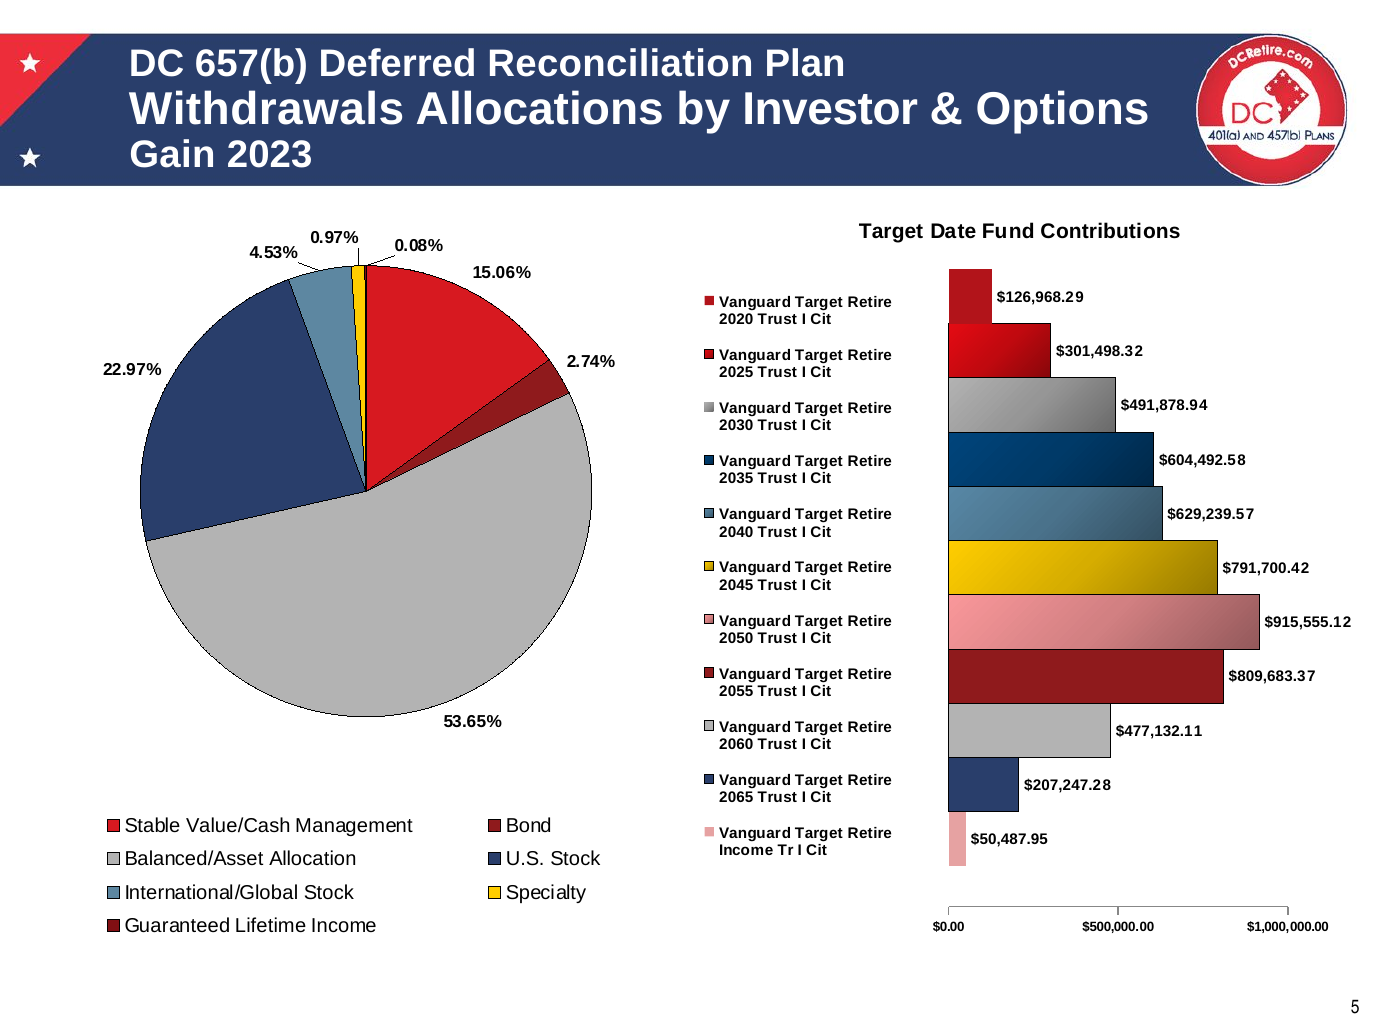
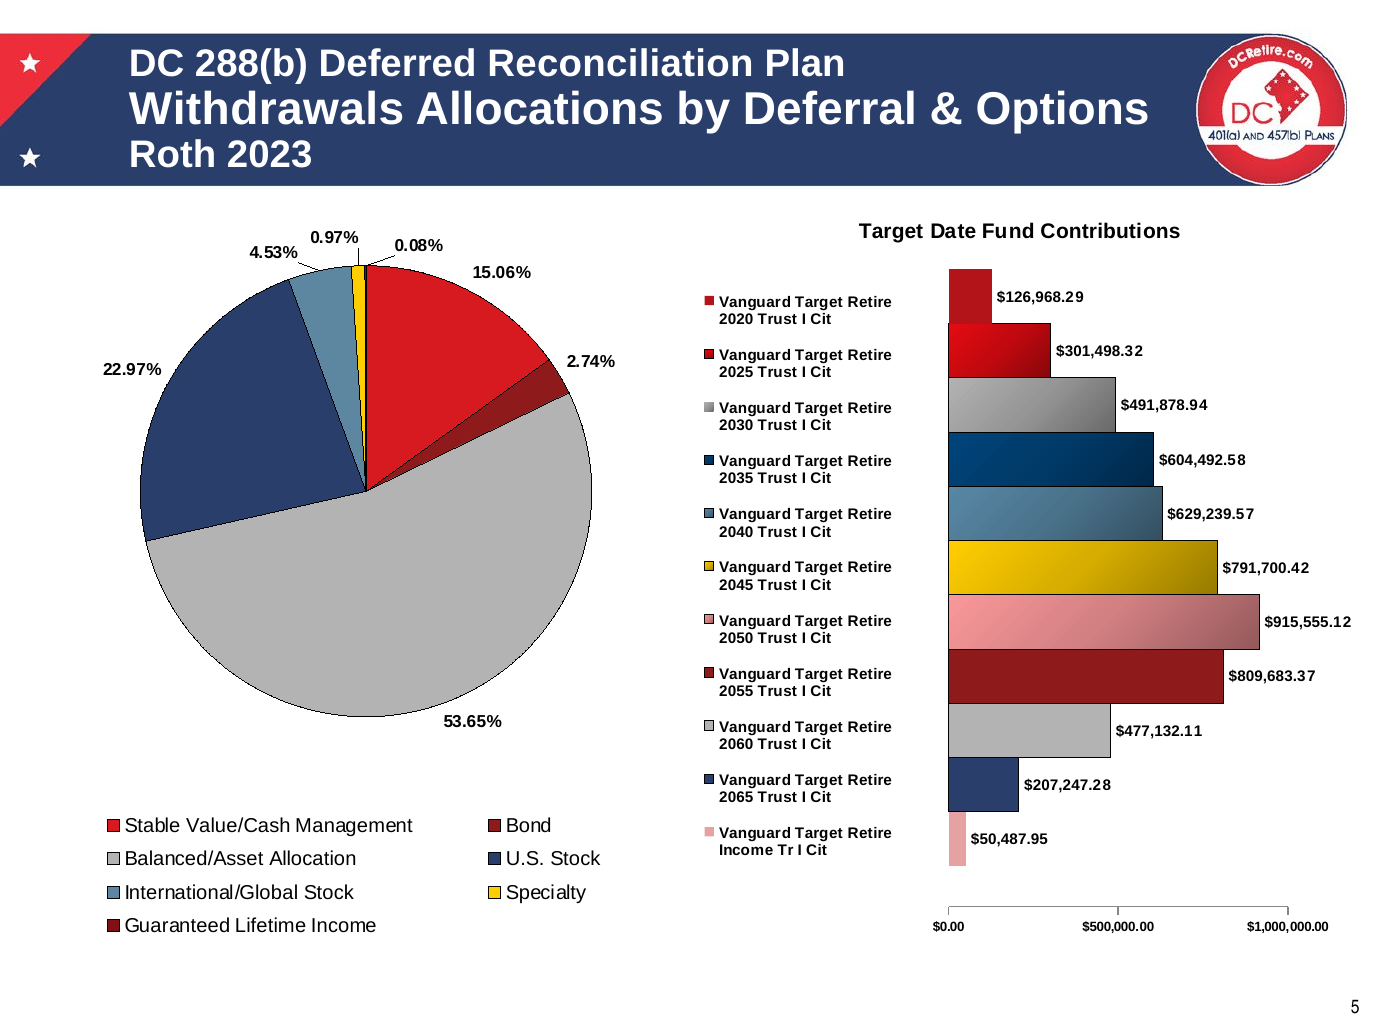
657(b: 657(b -> 288(b
Investor: Investor -> Deferral
Gain: Gain -> Roth
